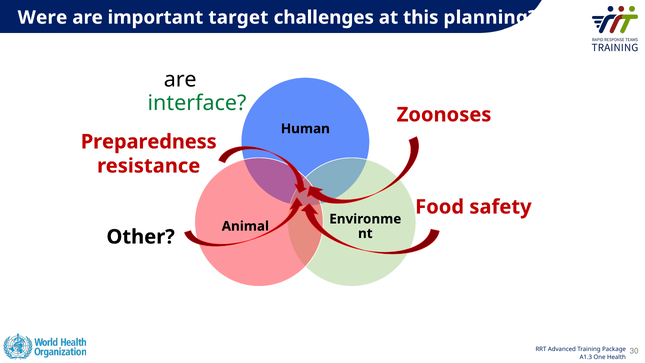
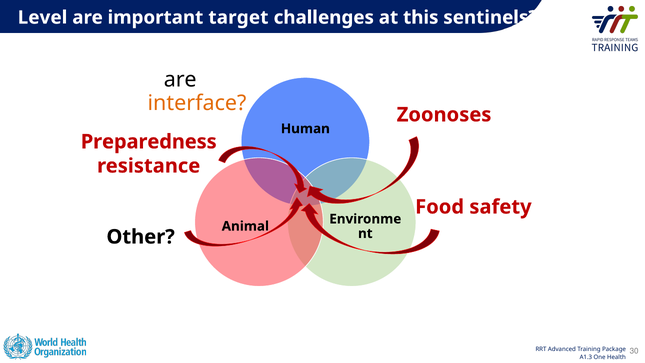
Were: Were -> Level
planning: planning -> sentinels
interface colour: green -> orange
